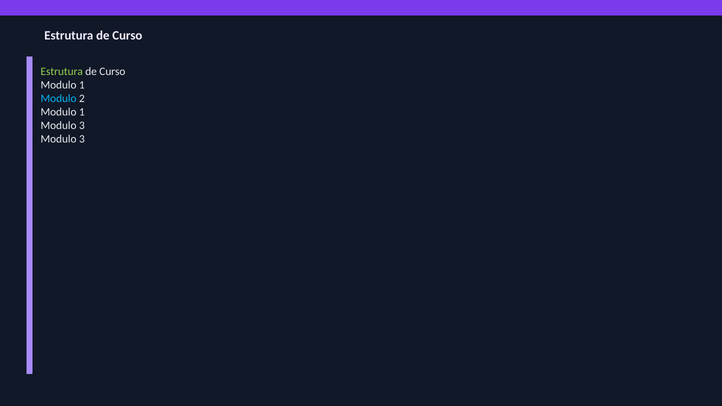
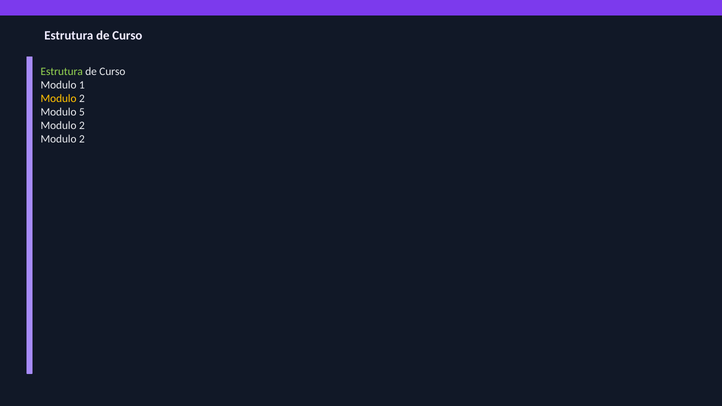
Modulo at (59, 99) colour: light blue -> yellow
1 at (82, 112): 1 -> 5
3 at (82, 126): 3 -> 2
3 at (82, 139): 3 -> 2
